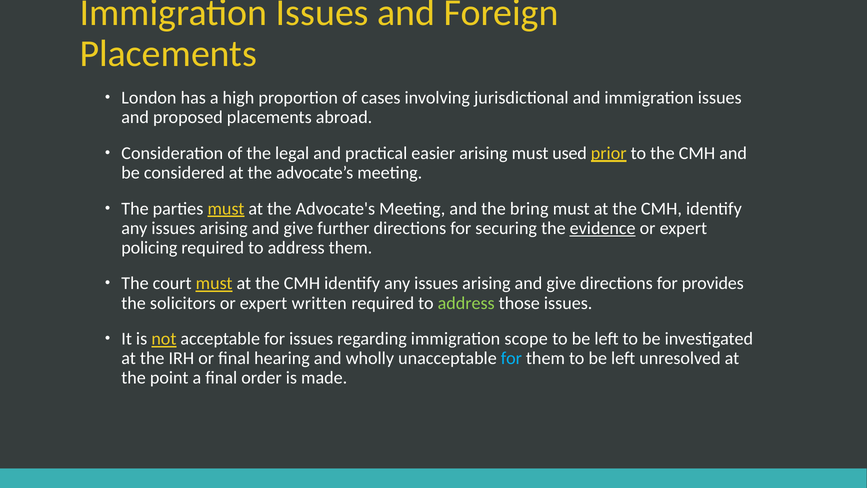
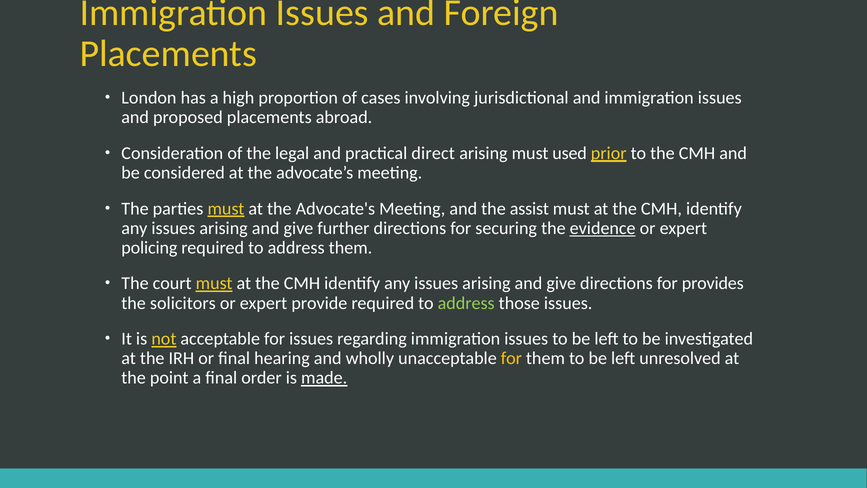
easier: easier -> direct
bring: bring -> assist
written: written -> provide
regarding immigration scope: scope -> issues
for at (511, 358) colour: light blue -> yellow
made underline: none -> present
